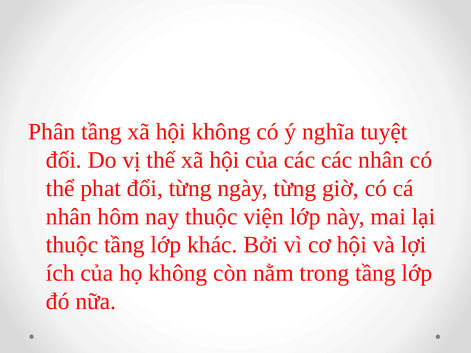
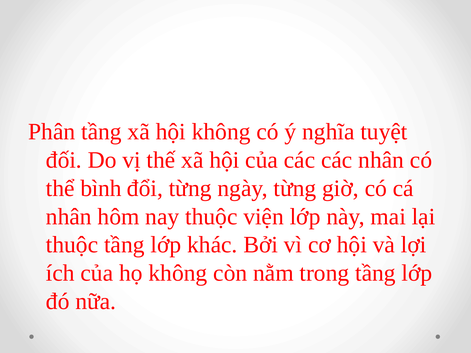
phat: phat -> bình
